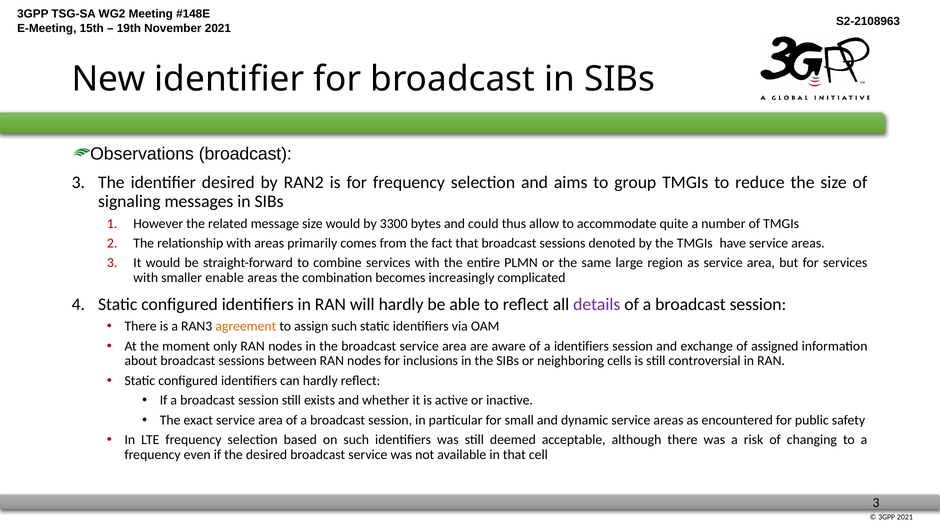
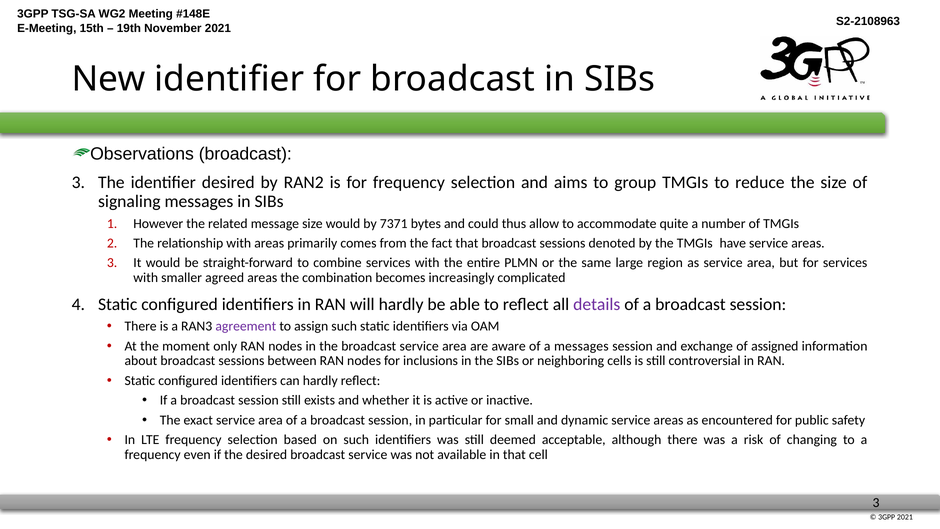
3300: 3300 -> 7371
enable: enable -> agreed
agreement colour: orange -> purple
a identifiers: identifiers -> messages
